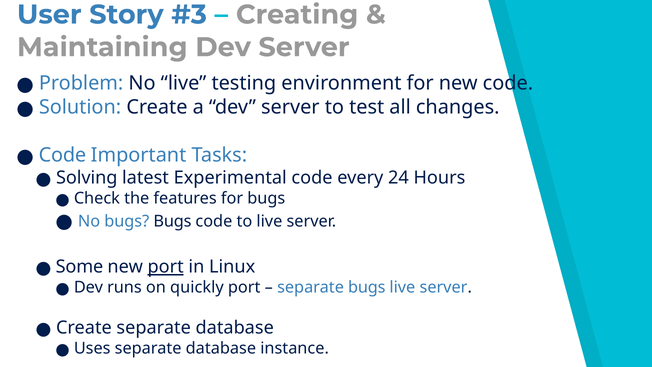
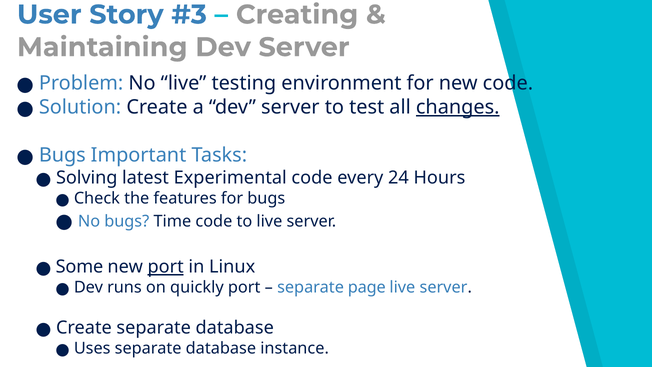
changes underline: none -> present
Code at (62, 155): Code -> Bugs
bugs Bugs: Bugs -> Time
separate bugs: bugs -> page
